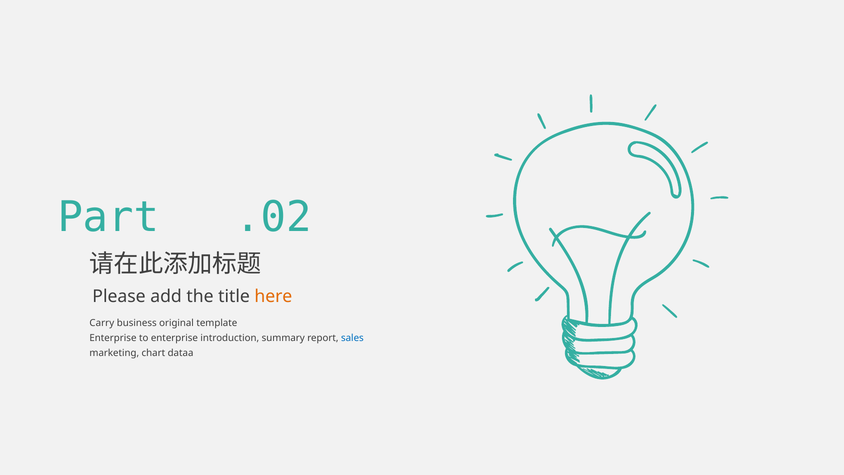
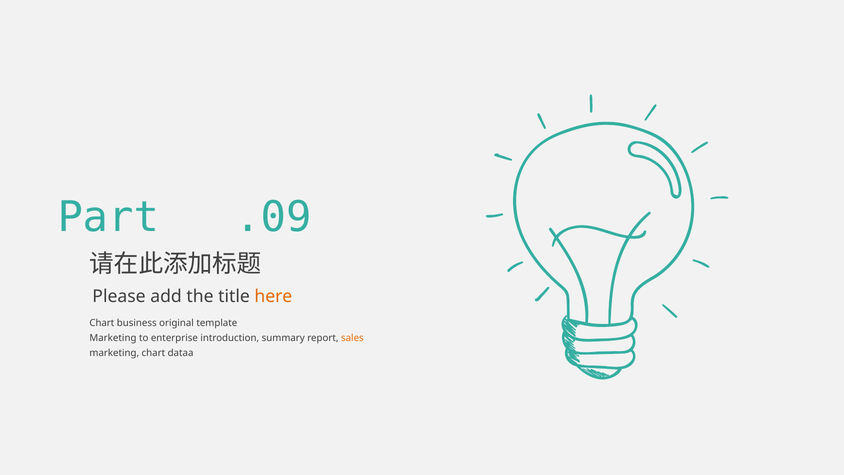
.02: .02 -> .09
Carry at (102, 323): Carry -> Chart
Enterprise at (113, 338): Enterprise -> Marketing
sales colour: blue -> orange
